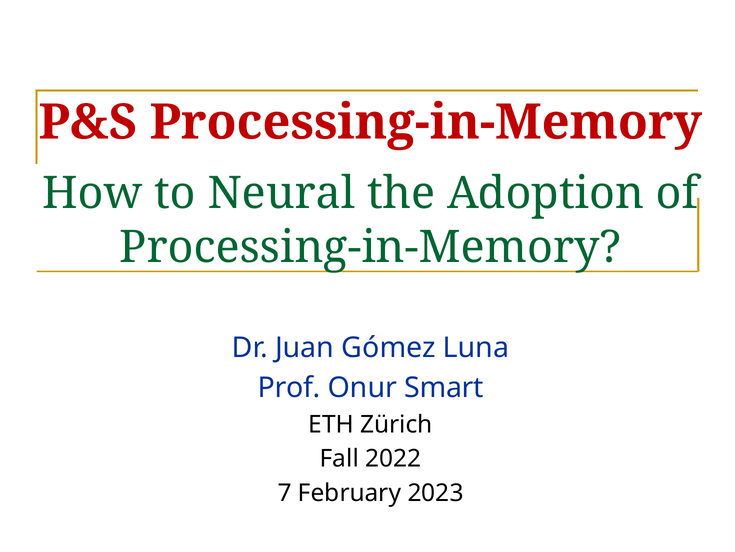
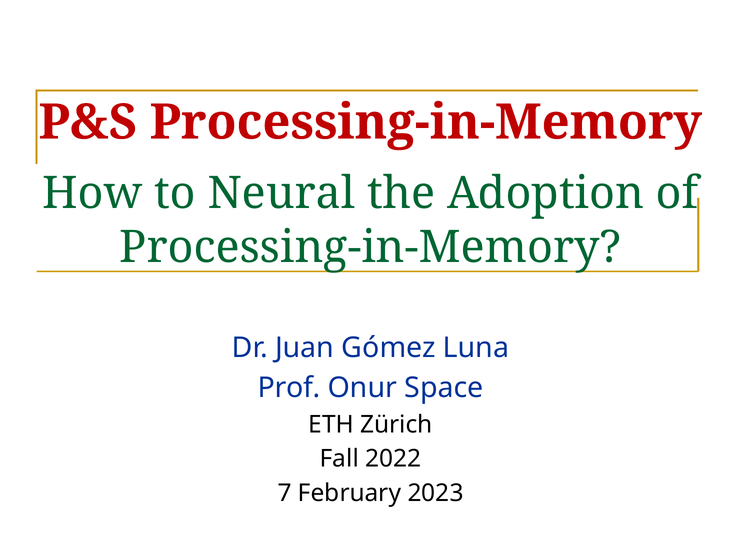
Smart: Smart -> Space
